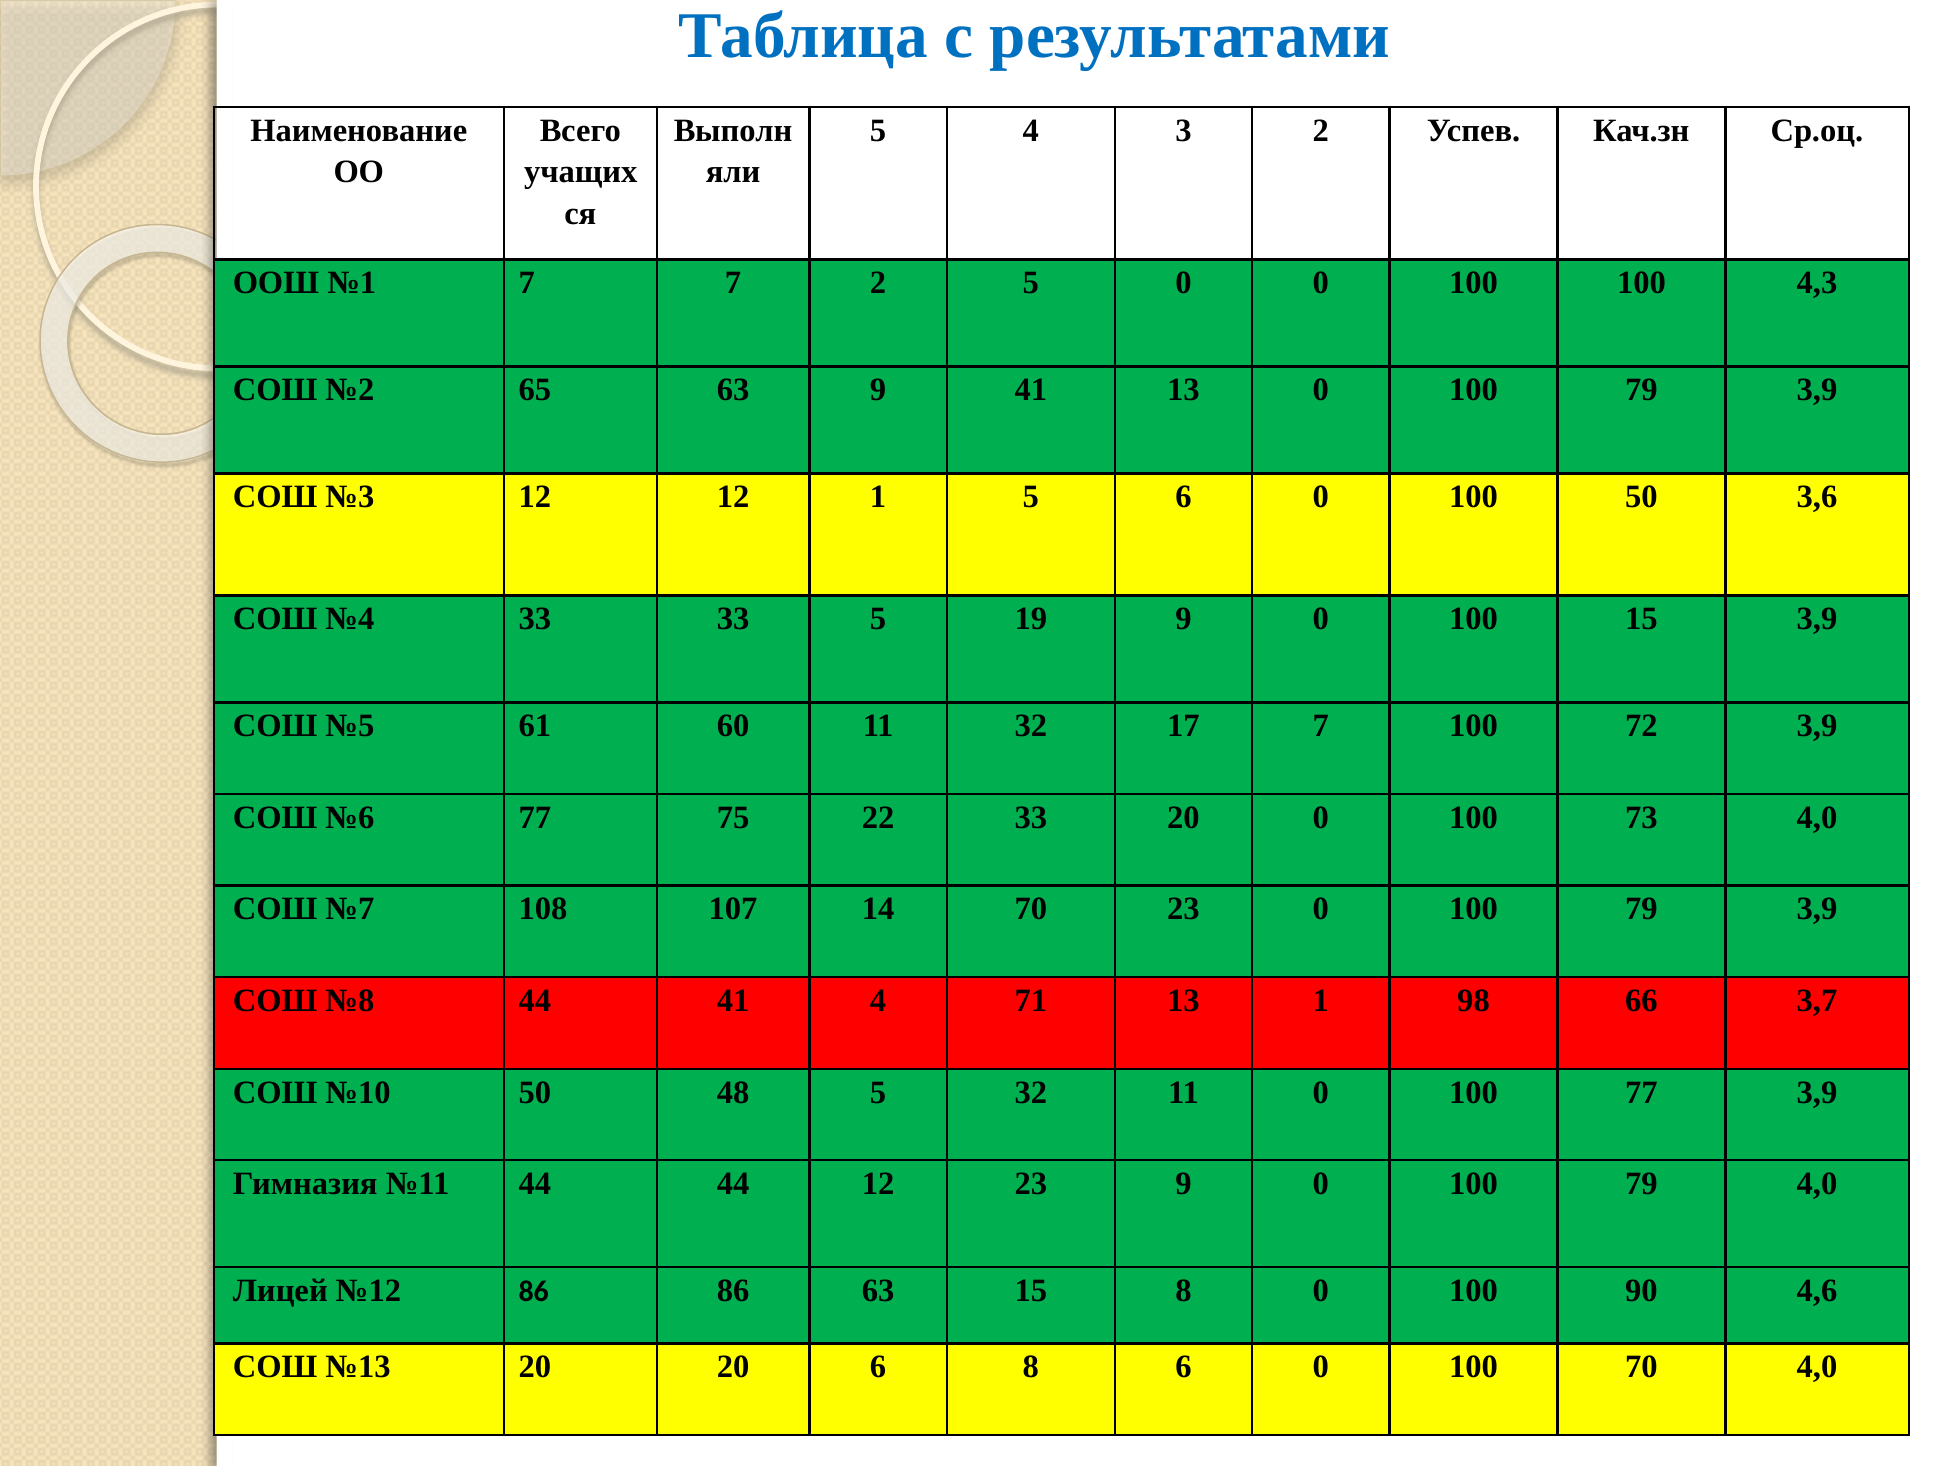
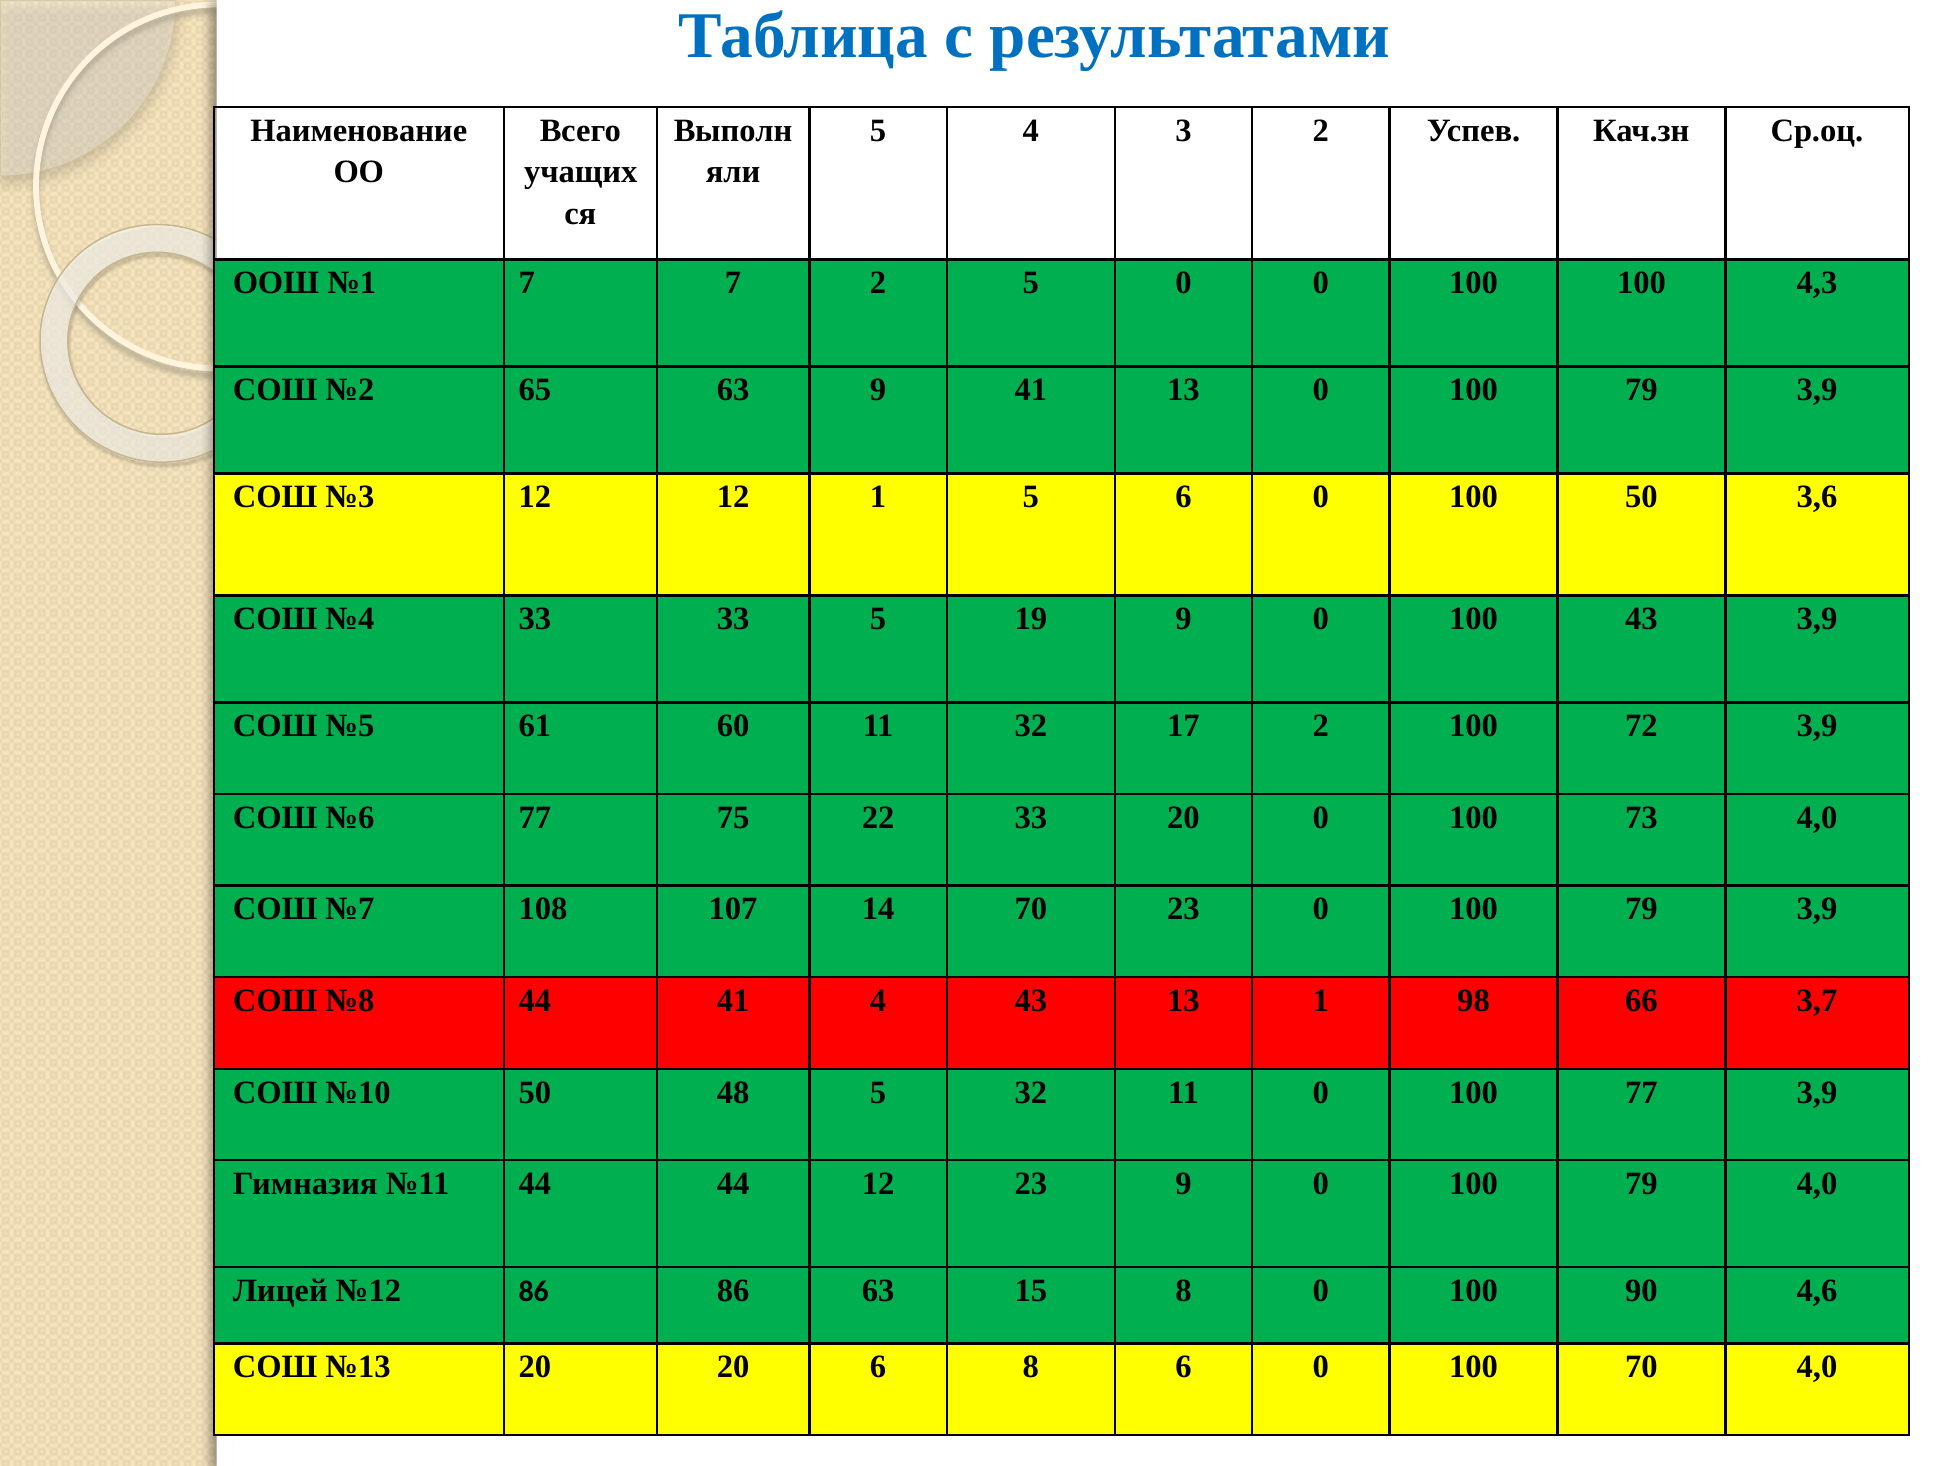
100 15: 15 -> 43
17 7: 7 -> 2
4 71: 71 -> 43
